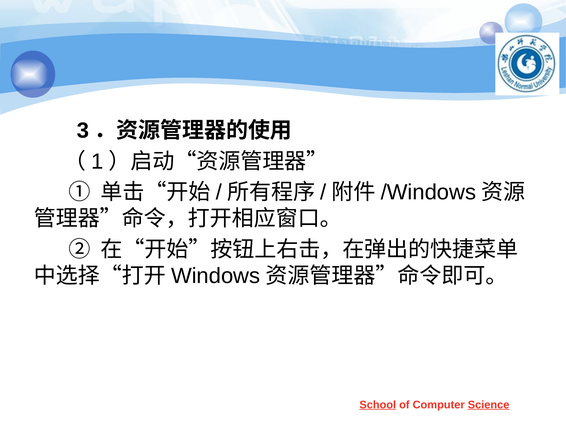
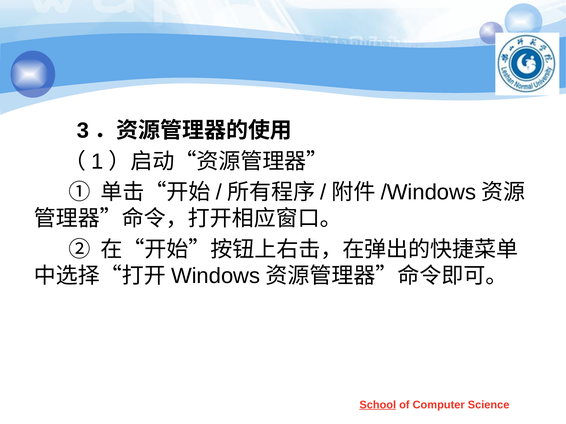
Science underline: present -> none
